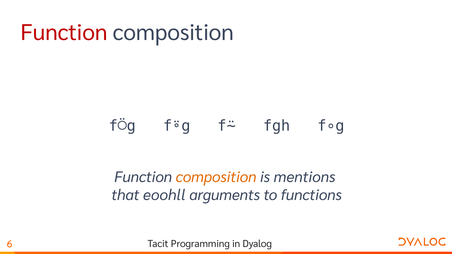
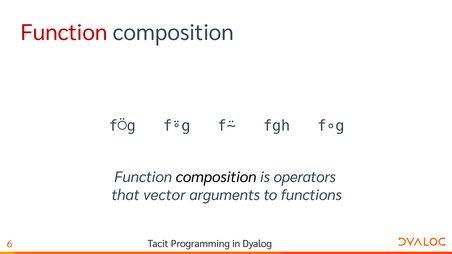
composition at (216, 177) colour: orange -> black
mentions: mentions -> operators
eoohll: eoohll -> vector
